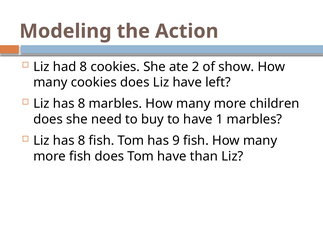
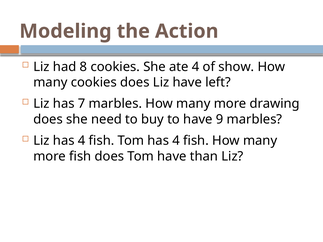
ate 2: 2 -> 4
8 at (82, 104): 8 -> 7
children: children -> drawing
1: 1 -> 9
8 at (82, 141): 8 -> 4
Tom has 9: 9 -> 4
